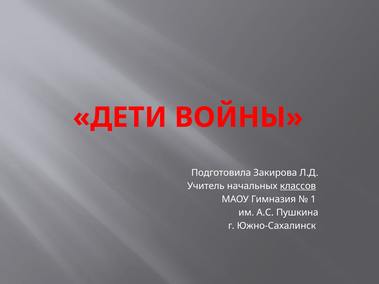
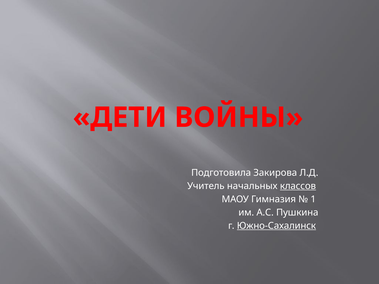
Южно-Сахалинск underline: none -> present
